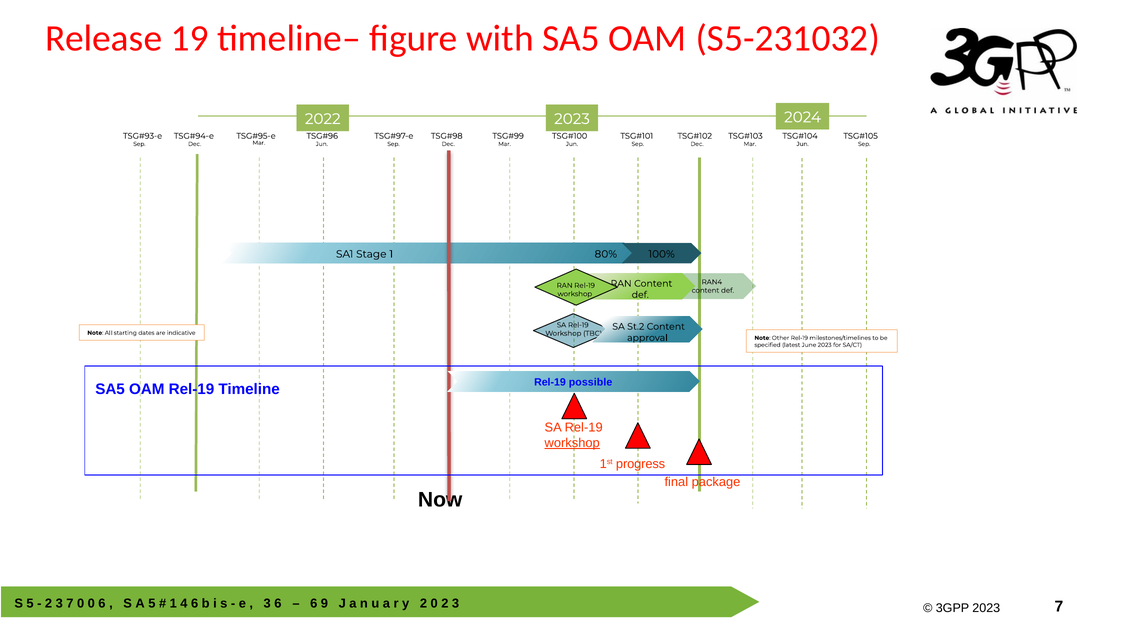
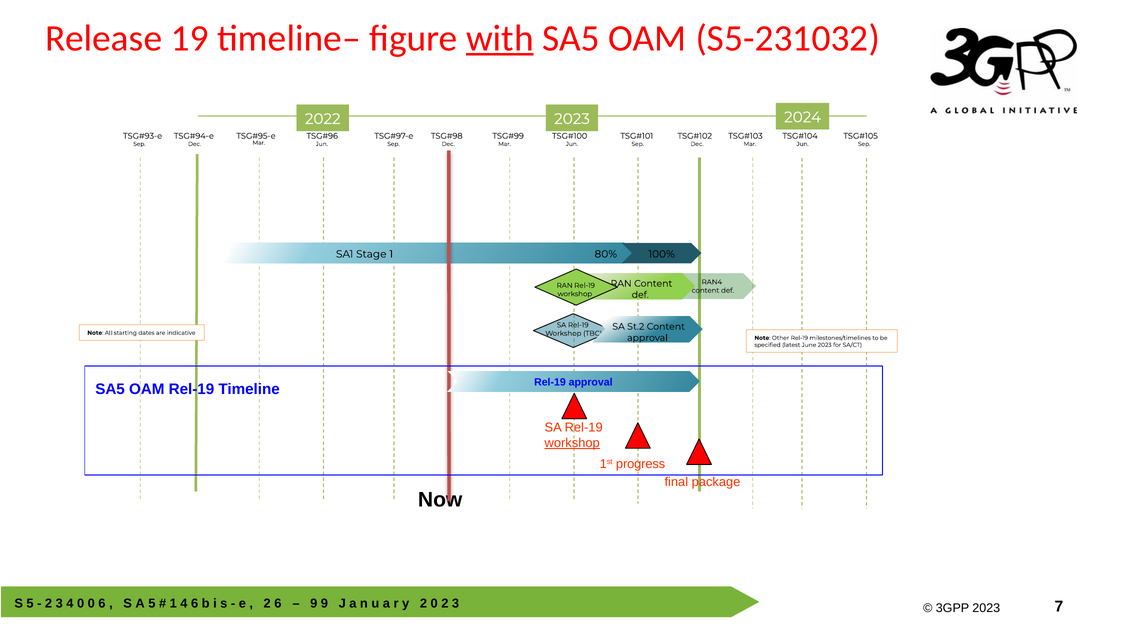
with underline: none -> present
Rel-19 possible: possible -> approval
7 at (70, 604): 7 -> 4
3 at (267, 604): 3 -> 2
6 at (314, 604): 6 -> 9
